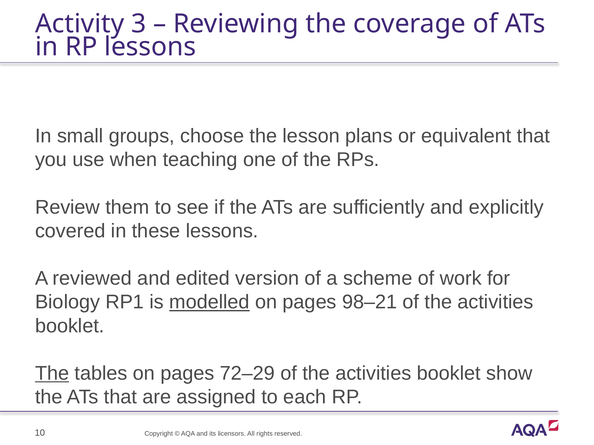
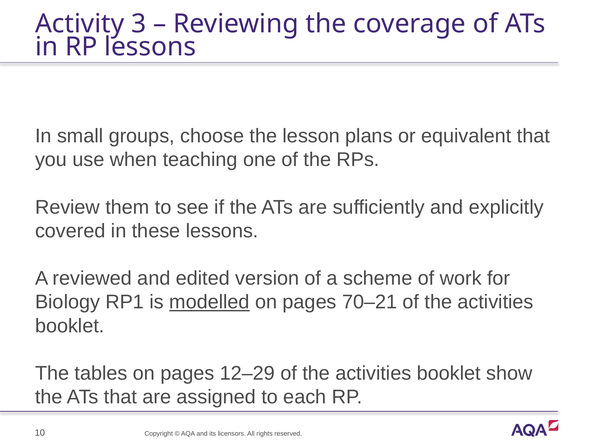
98–21: 98–21 -> 70–21
The at (52, 374) underline: present -> none
72–29: 72–29 -> 12–29
